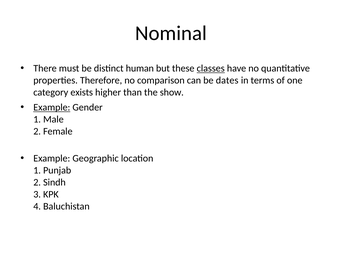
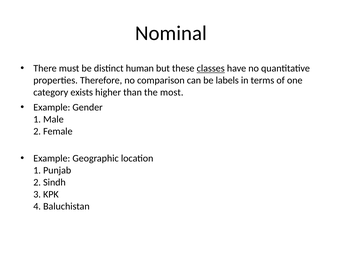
dates: dates -> labels
show: show -> most
Example at (52, 107) underline: present -> none
